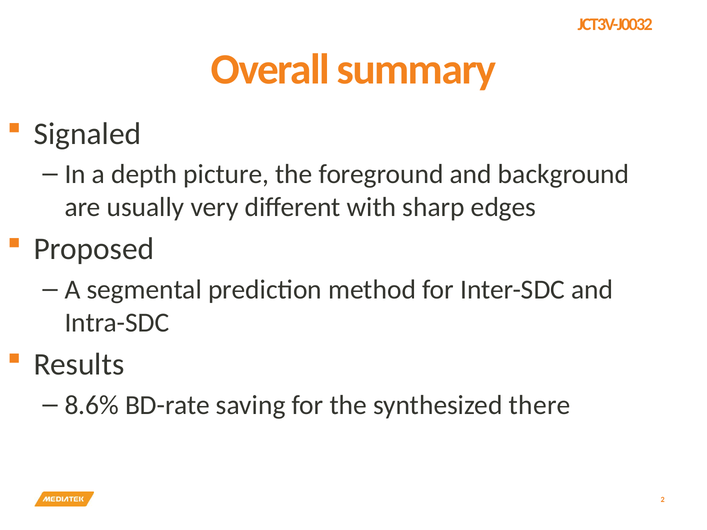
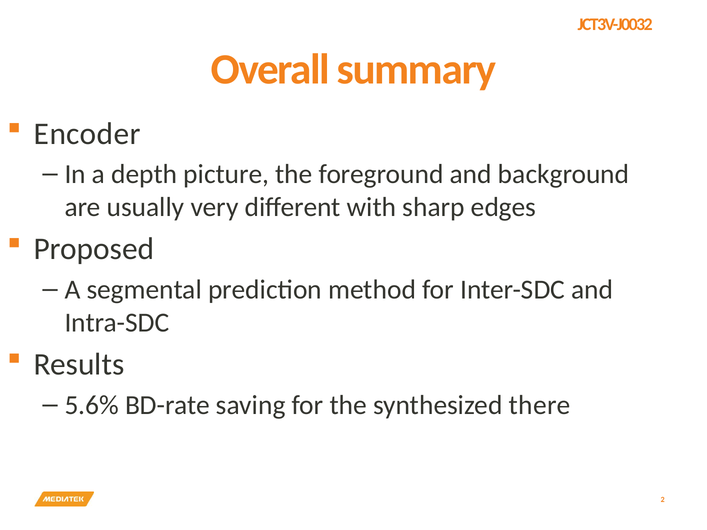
Signaled: Signaled -> Encoder
8.6%: 8.6% -> 5.6%
